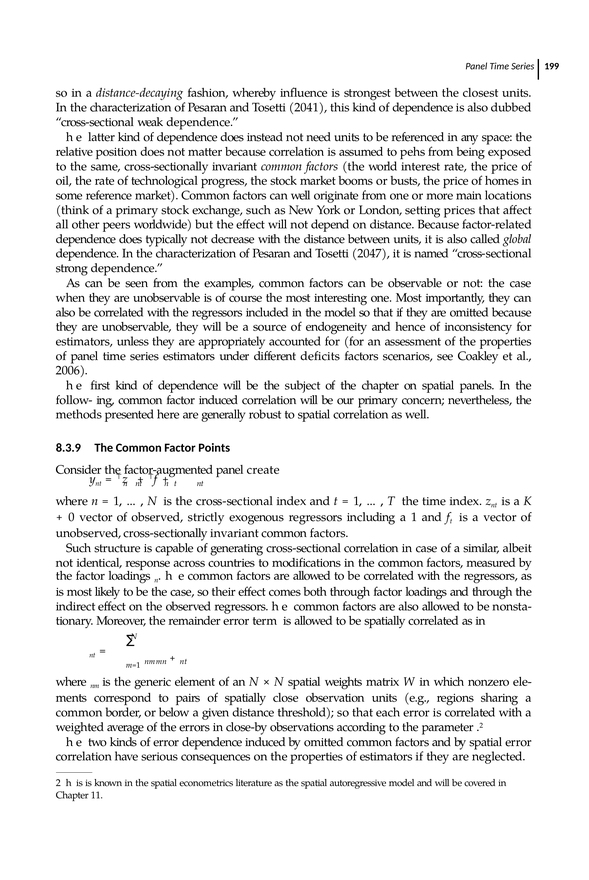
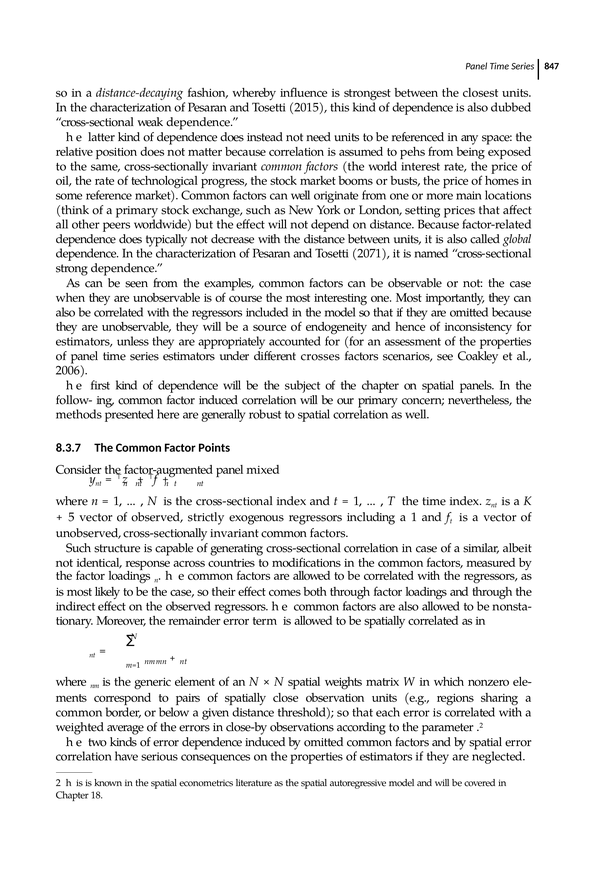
199: 199 -> 847
2041: 2041 -> 2015
2047: 2047 -> 2071
deﬁcits: deﬁcits -> crosses
8.3.9: 8.3.9 -> 8.3.7
create: create -> mixed
0: 0 -> 5
11: 11 -> 18
